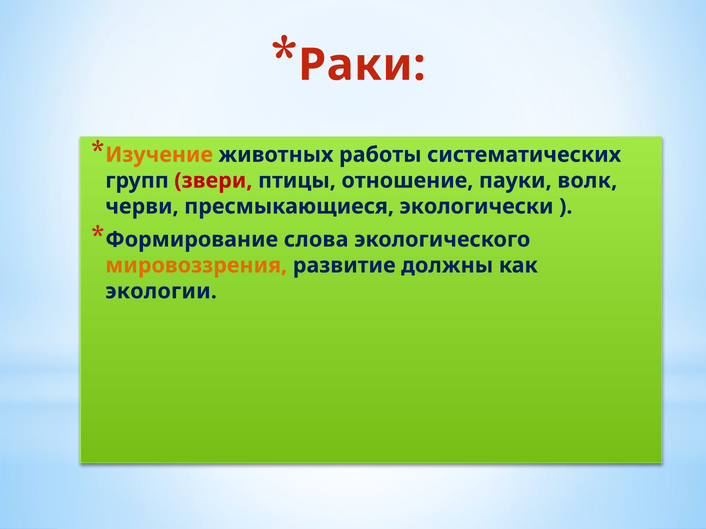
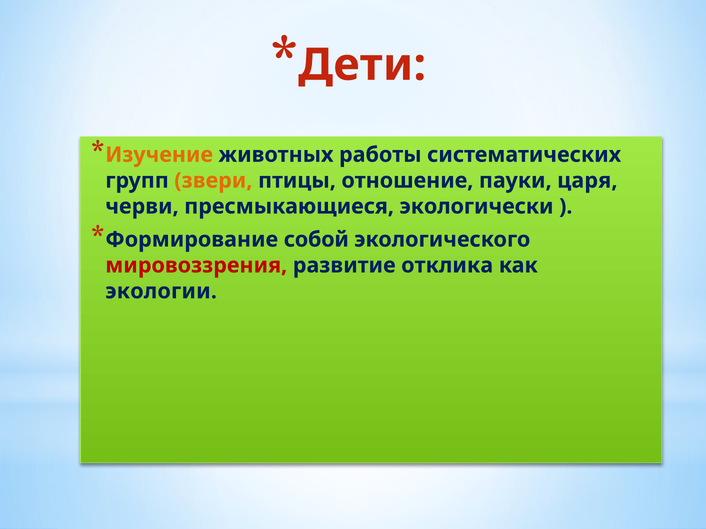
Раки: Раки -> Дети
звери colour: red -> orange
волк: волк -> царя
слова: слова -> собой
мировоззрения colour: orange -> red
должны: должны -> отклика
